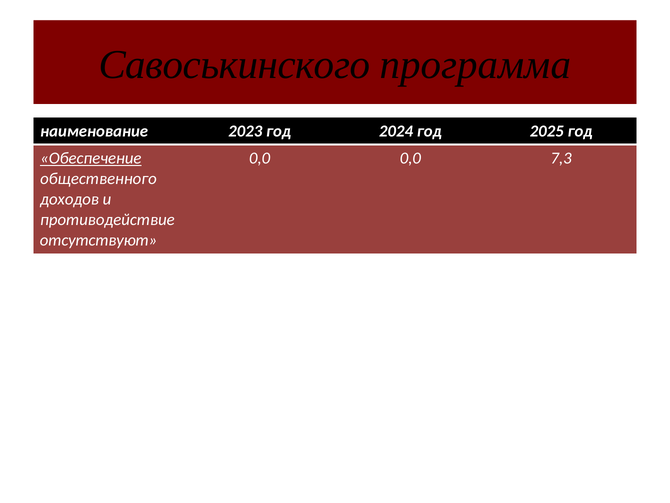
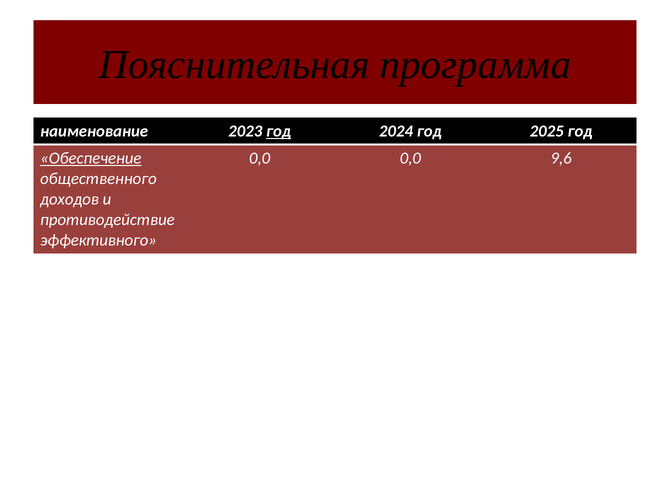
Савоськинского: Савоськинского -> Пояснительная
год at (278, 131) underline: none -> present
7,3: 7,3 -> 9,6
отсутствуют: отсутствуют -> эффективного
